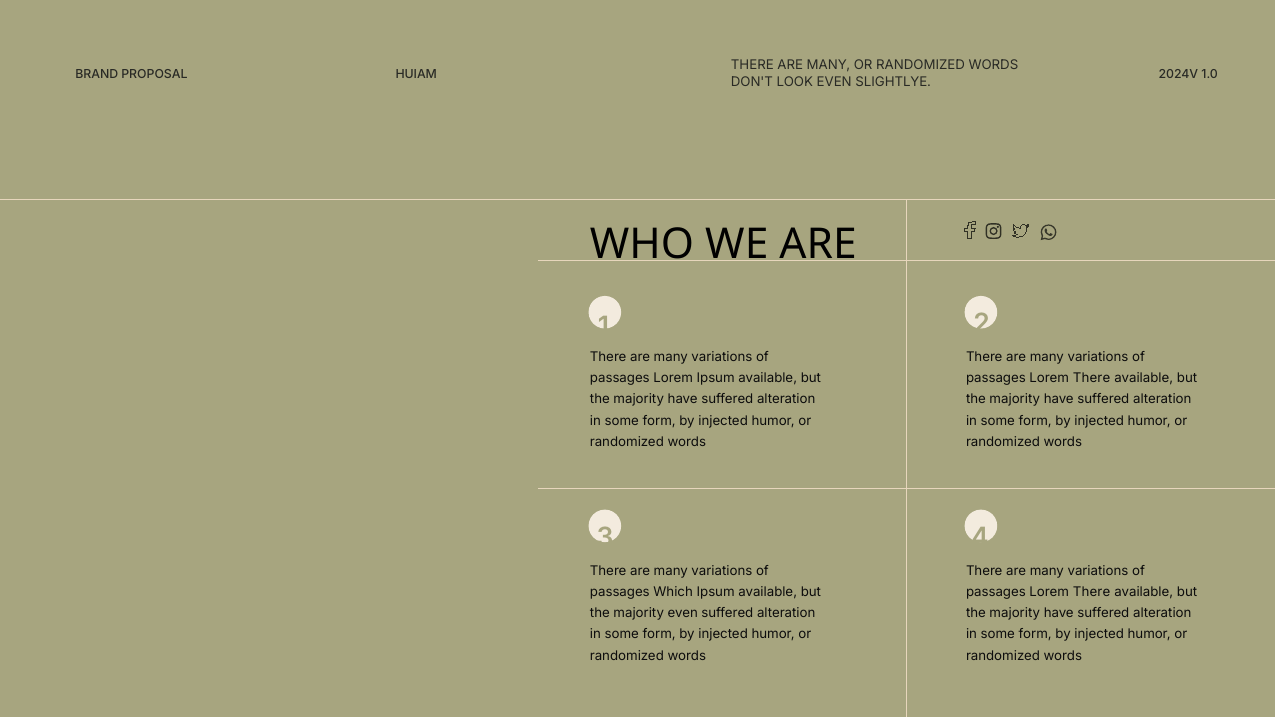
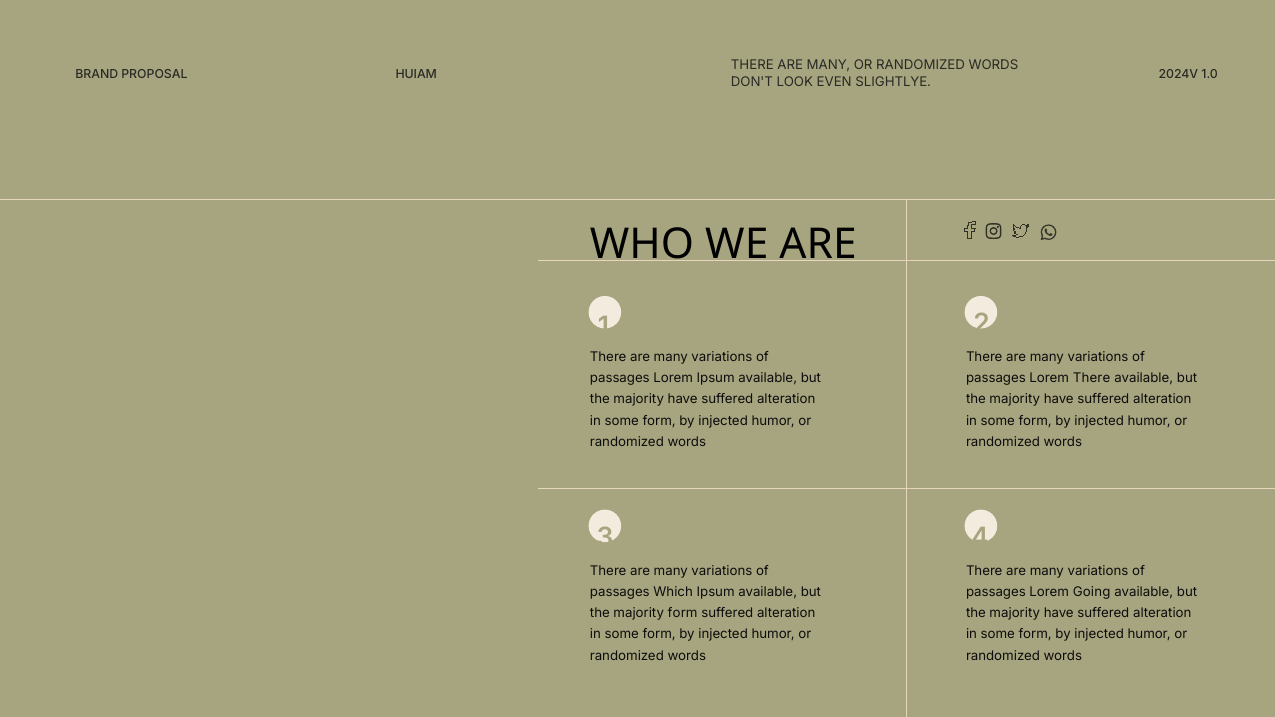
There at (1092, 592): There -> Going
majority even: even -> form
